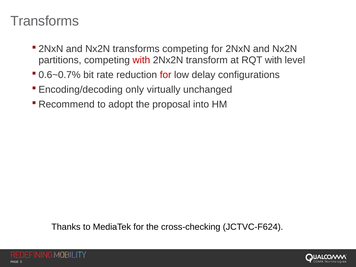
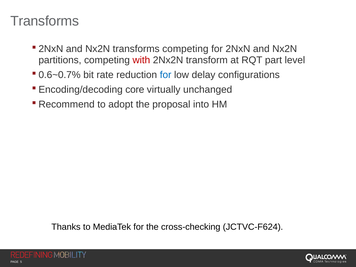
RQT with: with -> part
for at (166, 75) colour: red -> blue
only: only -> core
